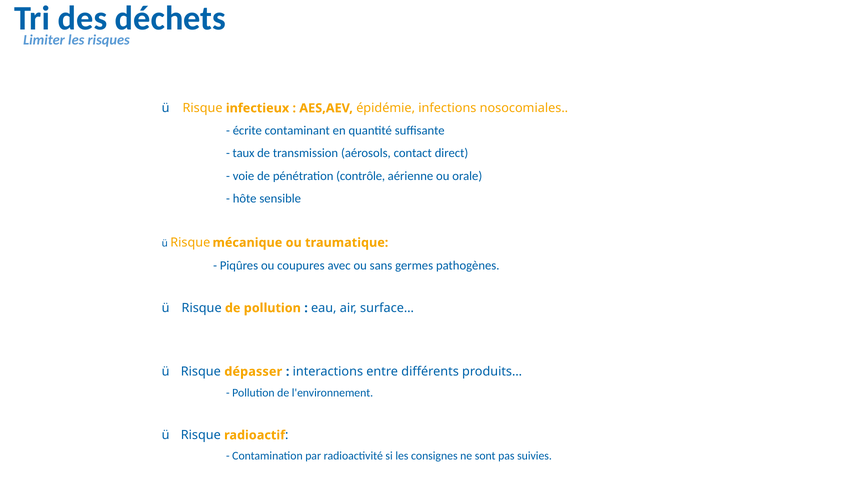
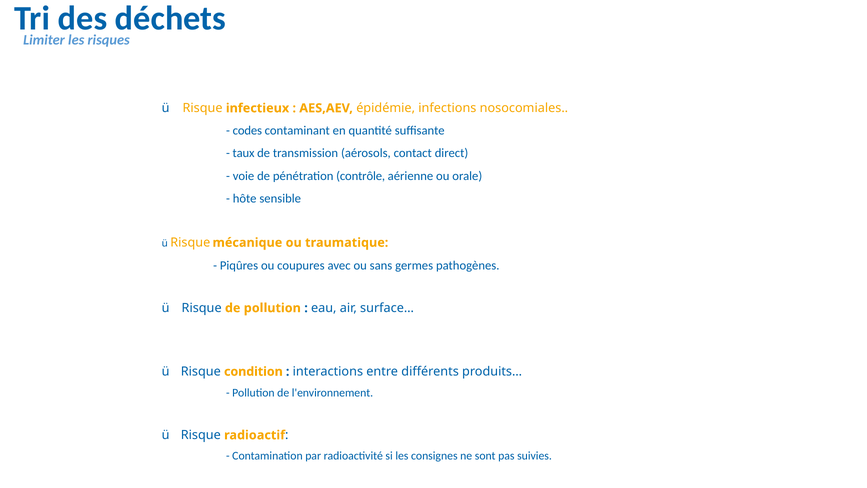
écrite: écrite -> codes
dépasser: dépasser -> condition
